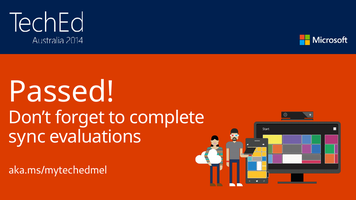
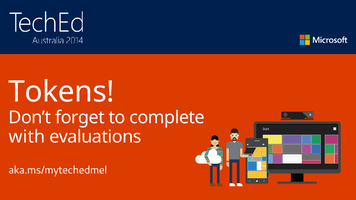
Passed: Passed -> Tokens
sync: sync -> with
